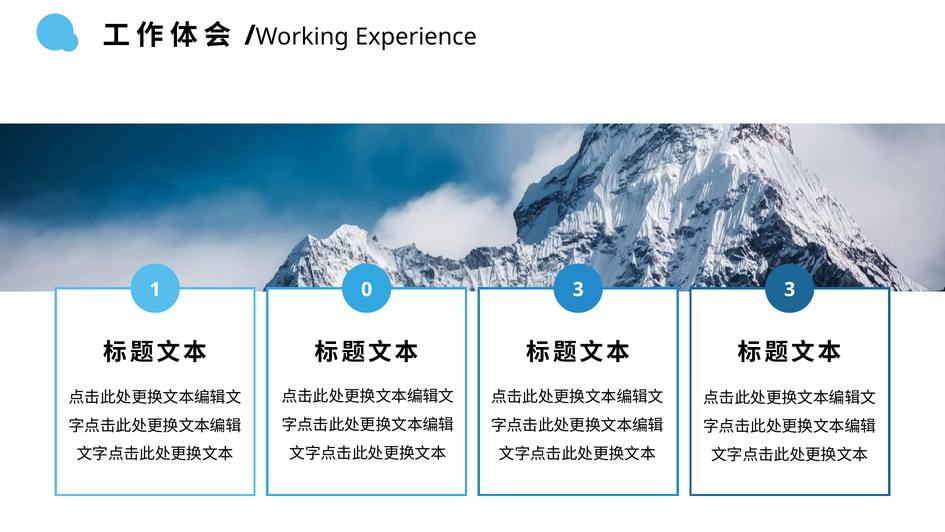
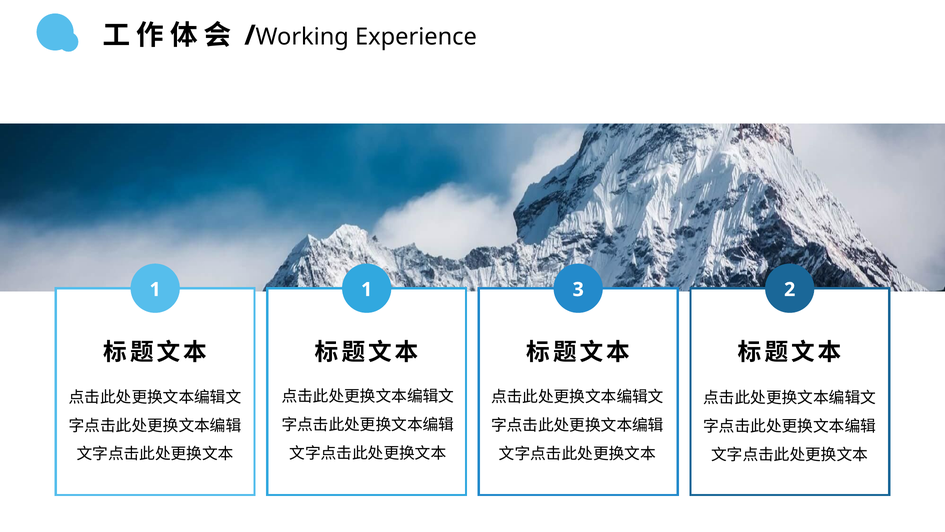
1 0: 0 -> 1
3 3: 3 -> 2
